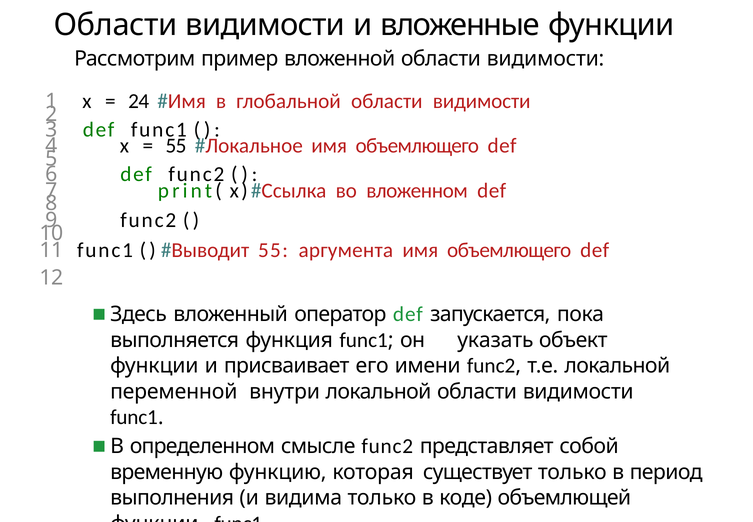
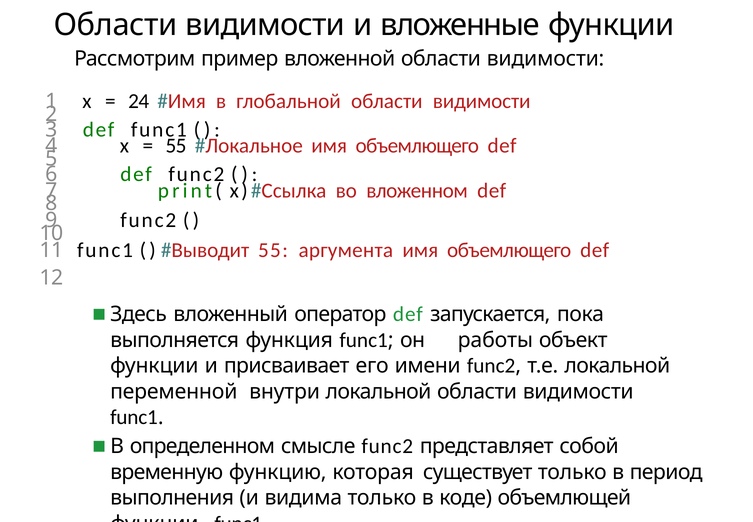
указать: указать -> работы
